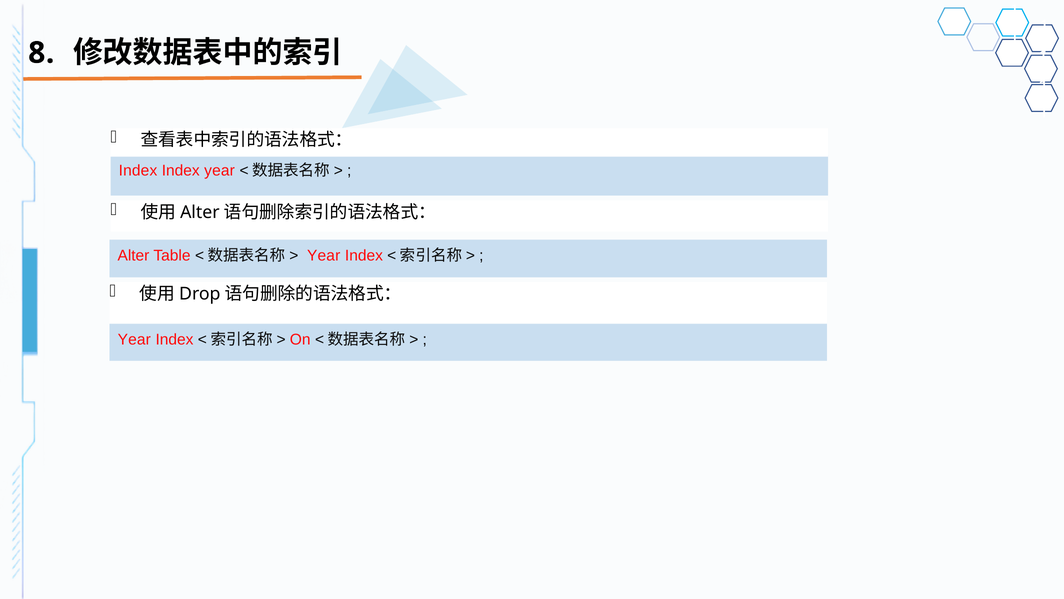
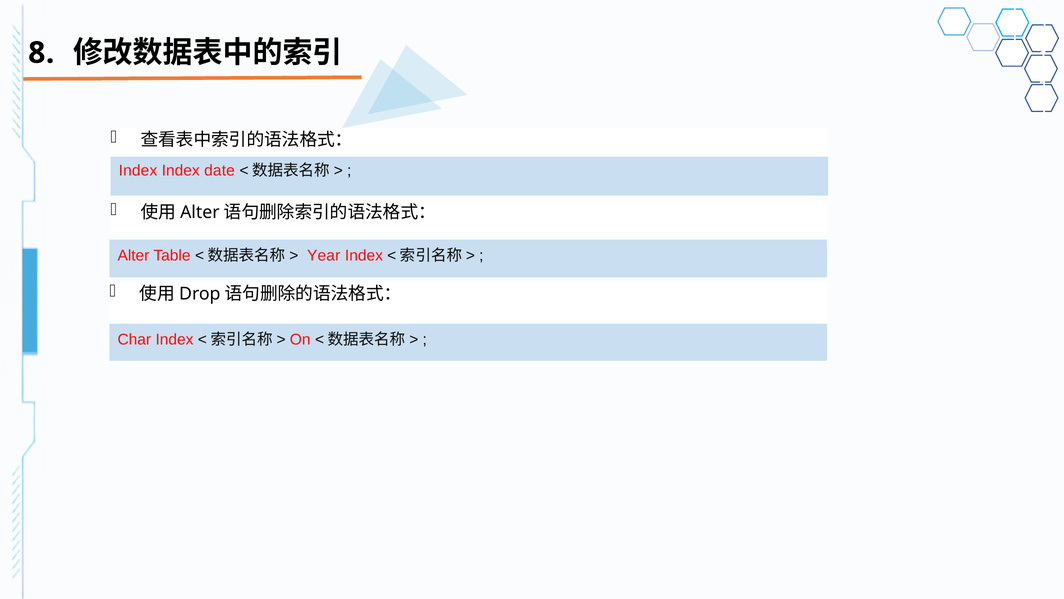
Index year: year -> date
Year at (134, 339): Year -> Char
